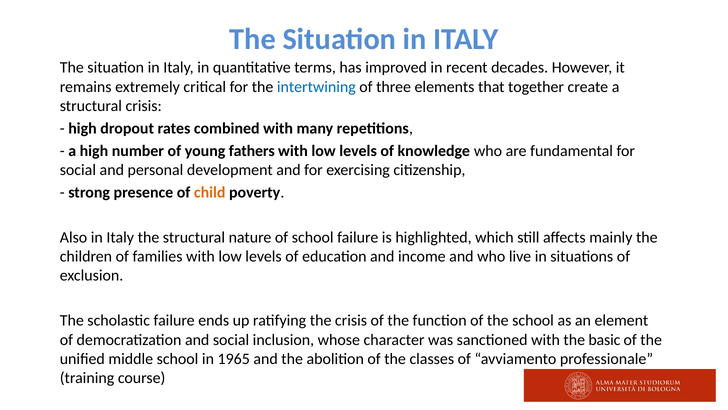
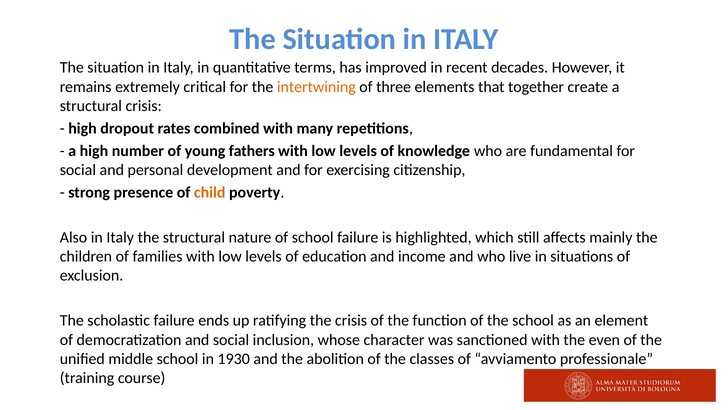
intertwining colour: blue -> orange
basic: basic -> even
1965: 1965 -> 1930
